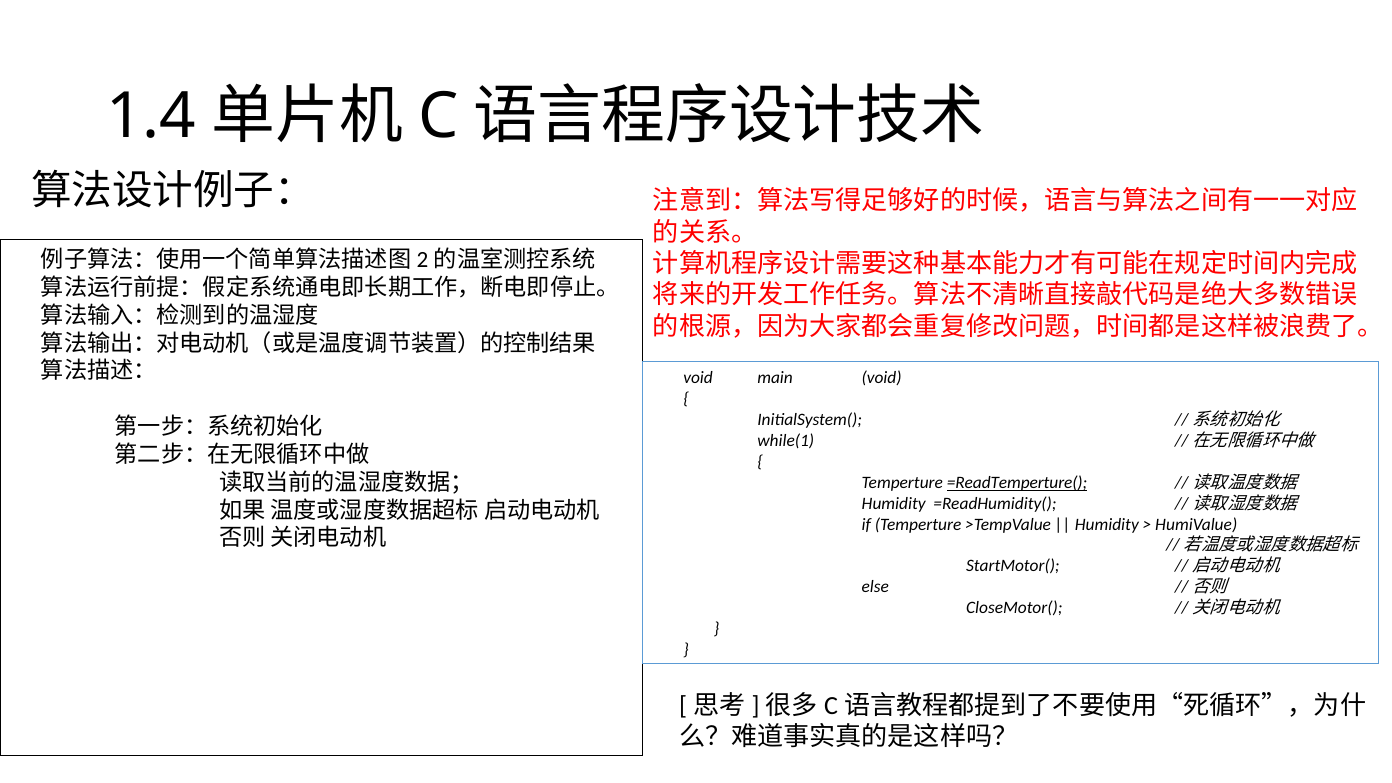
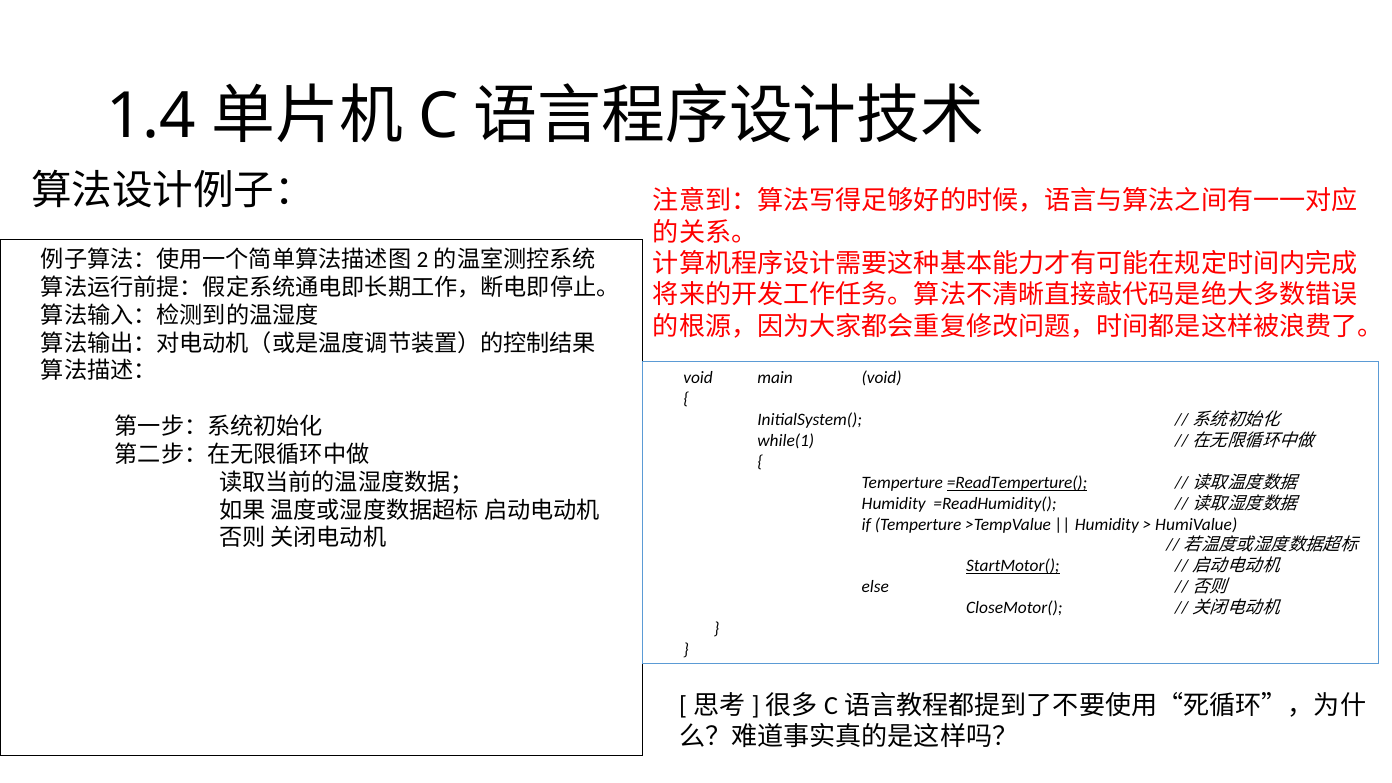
StartMotor( underline: none -> present
